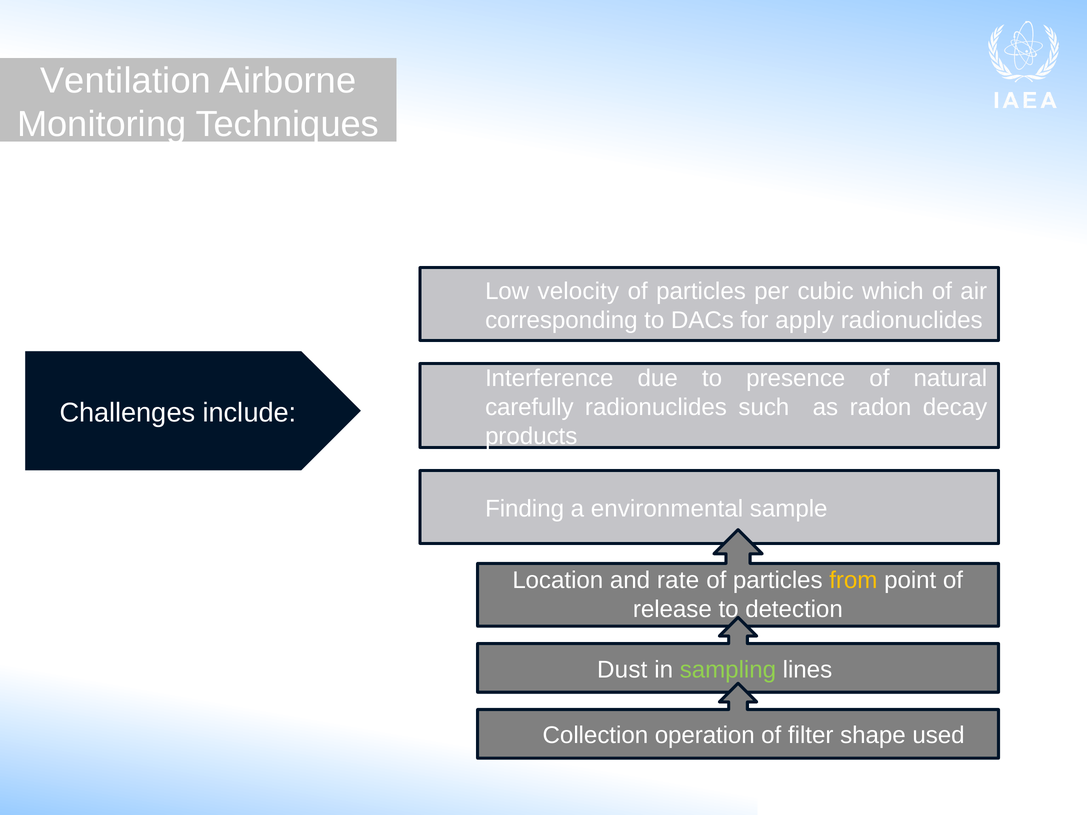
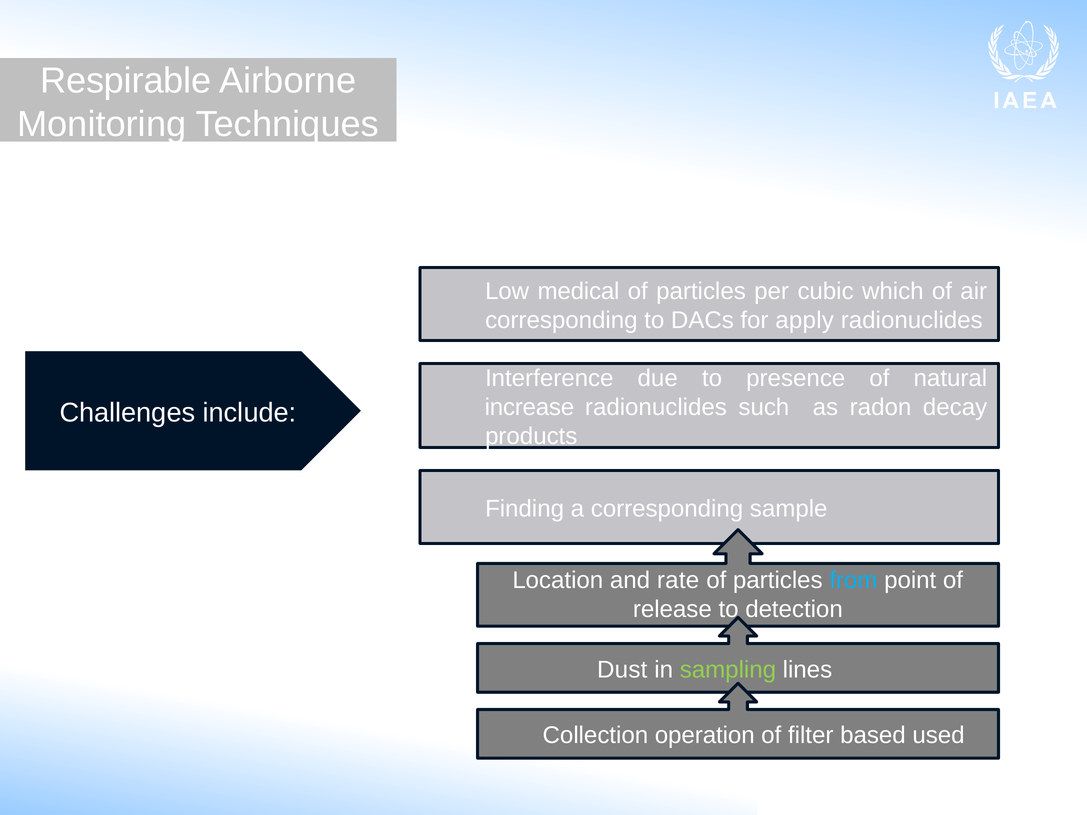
Ventilation: Ventilation -> Respirable
velocity: velocity -> medical
carefully: carefully -> increase
a environmental: environmental -> corresponding
from colour: yellow -> light blue
shape: shape -> based
